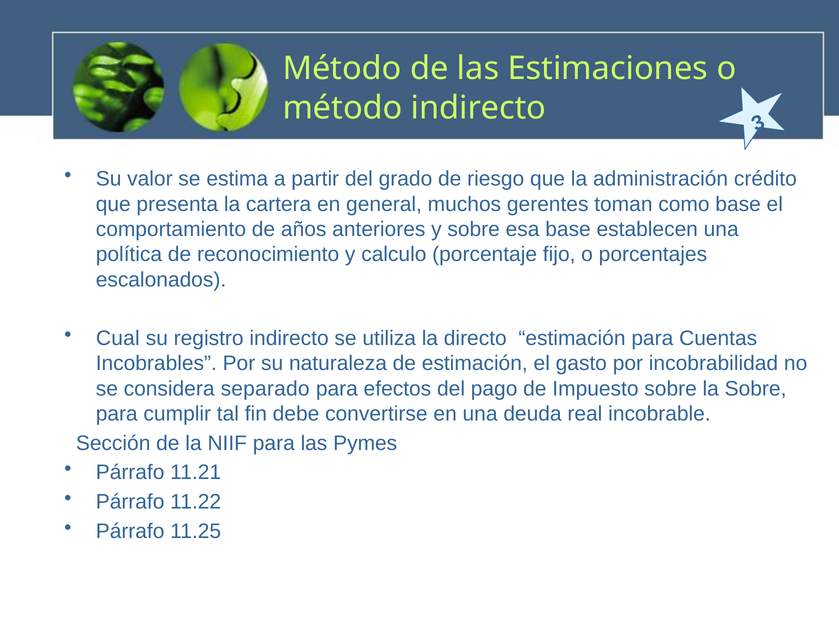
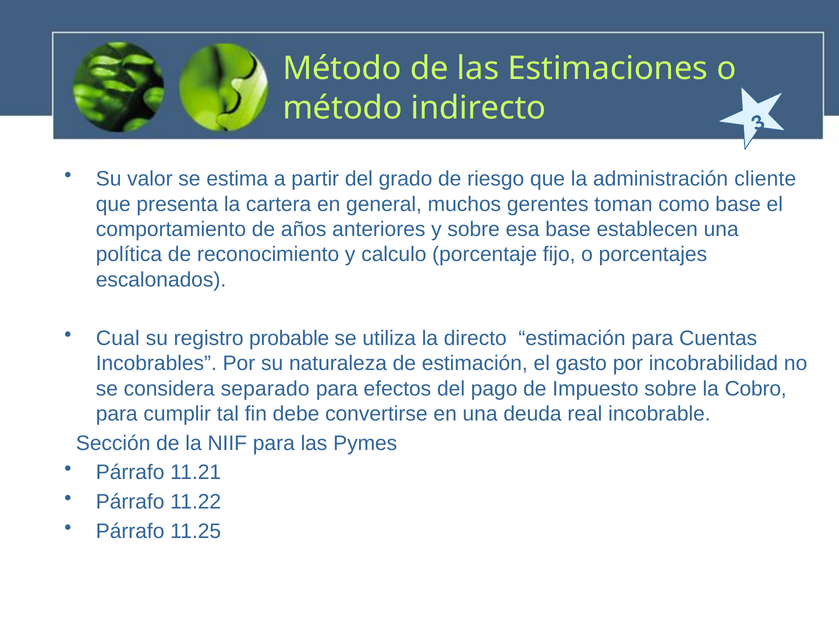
crédito: crédito -> cliente
registro indirecto: indirecto -> probable
la Sobre: Sobre -> Cobro
